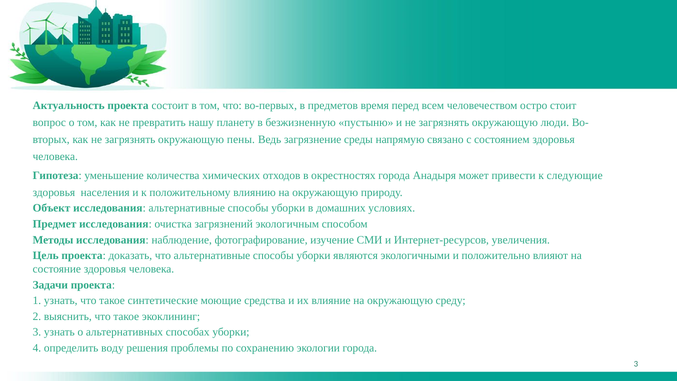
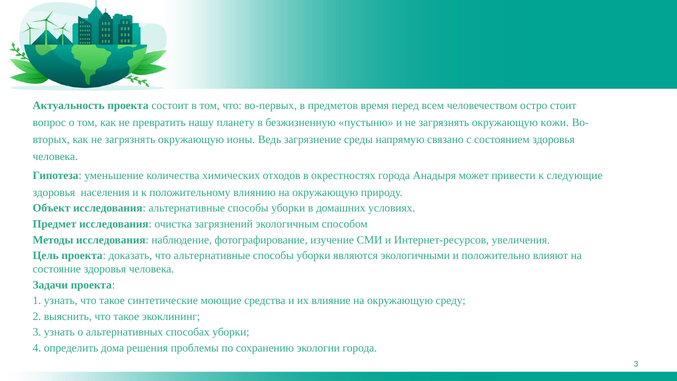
люди: люди -> кожи
пены: пены -> ионы
воду: воду -> дома
